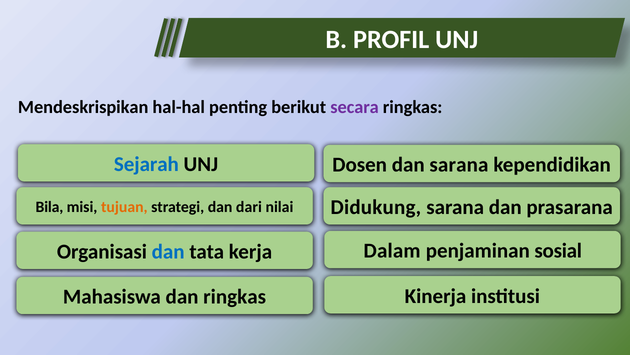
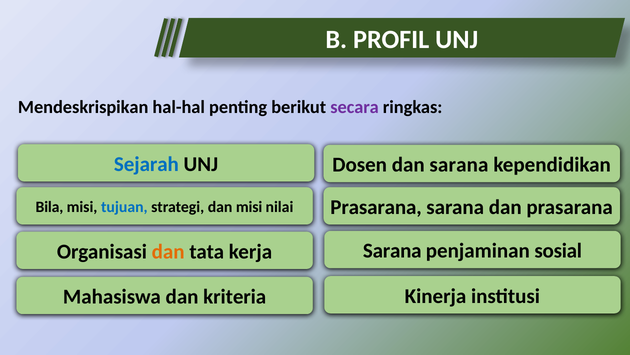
Didukung at (376, 207): Didukung -> Prasarana
tujuan colour: orange -> blue
dan dari: dari -> misi
Dalam at (392, 251): Dalam -> Sarana
dan at (168, 251) colour: blue -> orange
dan ringkas: ringkas -> kriteria
